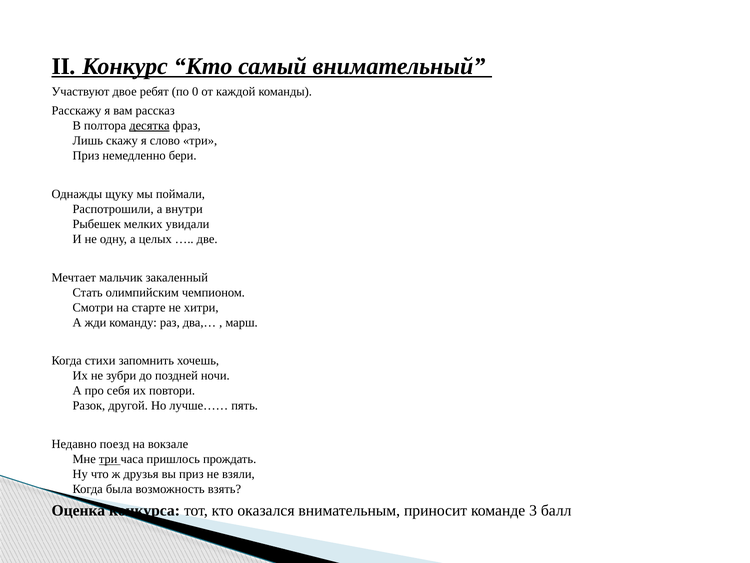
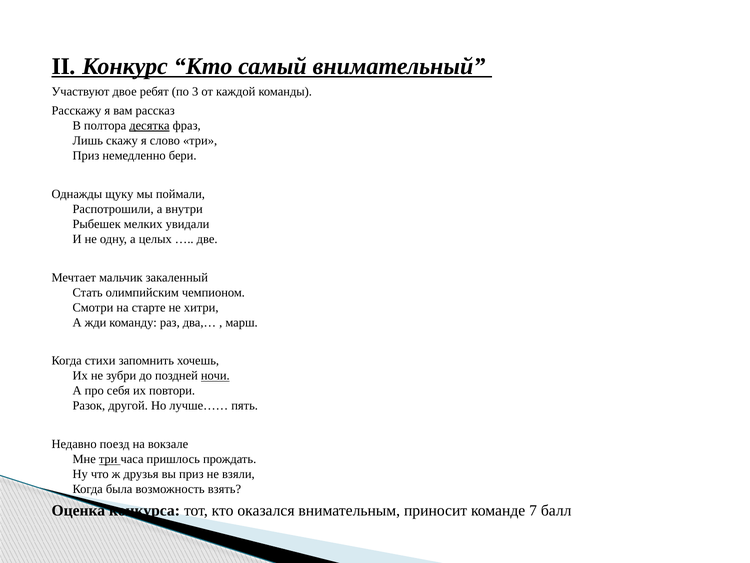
0: 0 -> 3
ночи underline: none -> present
3: 3 -> 7
